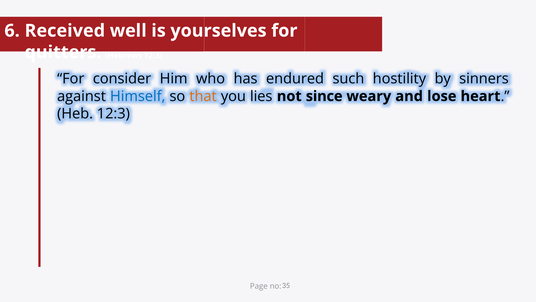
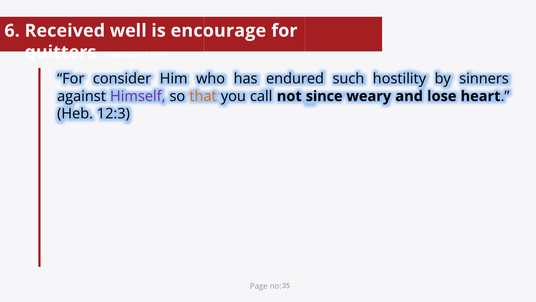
yourselves: yourselves -> encourage
Himself colour: blue -> purple
lies: lies -> call
